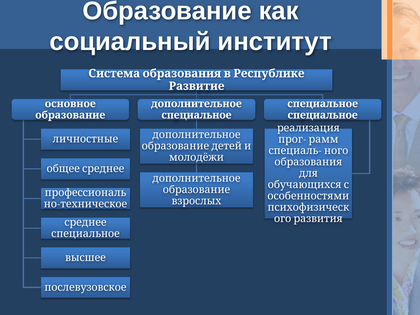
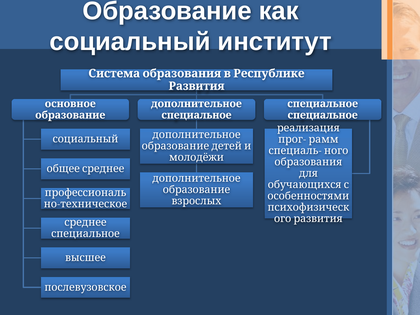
Развитие: Развитие -> Развития
личностные at (85, 139): личностные -> социальный
